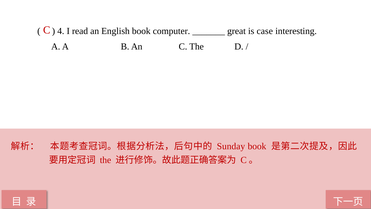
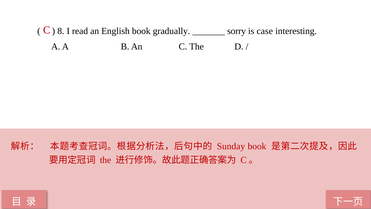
4: 4 -> 8
computer: computer -> gradually
great: great -> sorry
